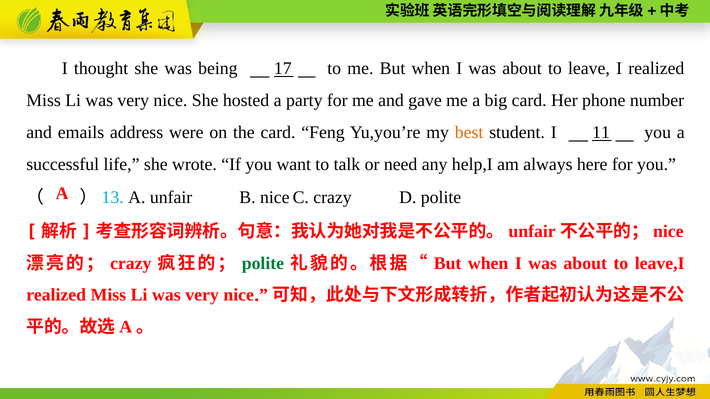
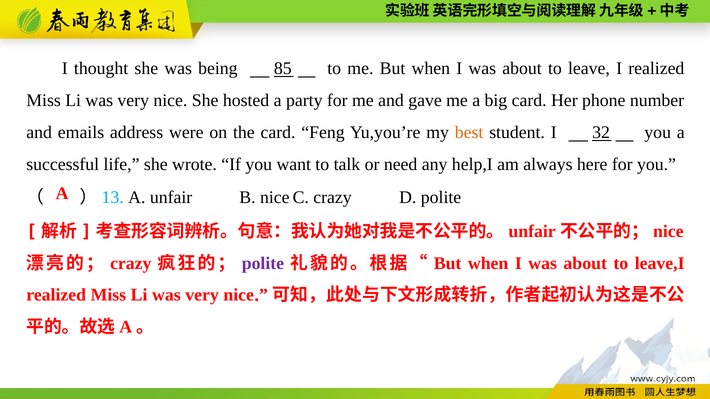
17: 17 -> 85
11: 11 -> 32
polite at (263, 264) colour: green -> purple
